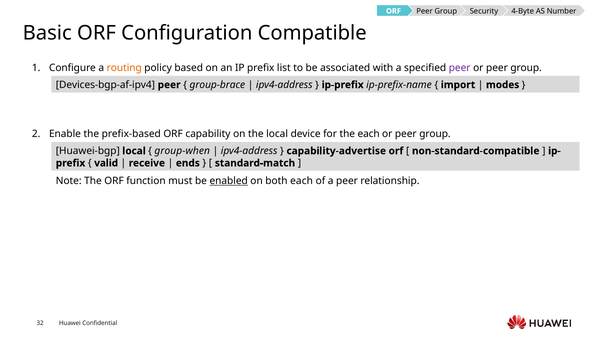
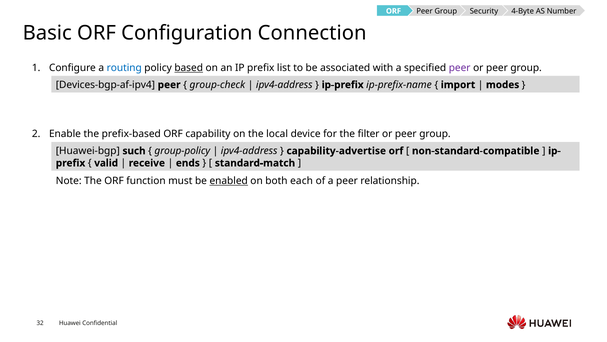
Compatible: Compatible -> Connection
routing colour: orange -> blue
based underline: none -> present
group-brace: group-brace -> group-check
the each: each -> filter
Huawei-bgp local: local -> such
group-when: group-when -> group-policy
